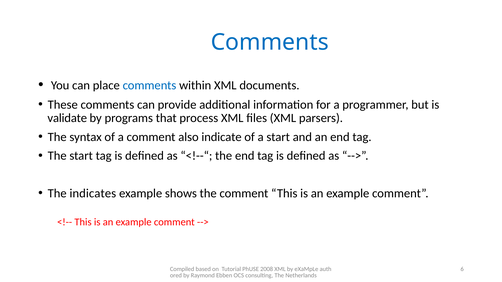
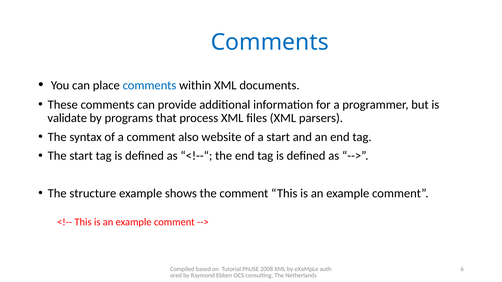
indicate: indicate -> website
indicates: indicates -> structure
